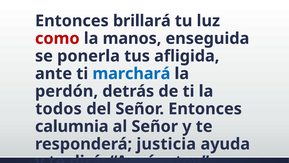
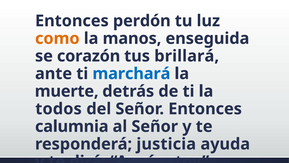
brillará: brillará -> perdón
como colour: red -> orange
ponerla: ponerla -> corazón
afligida: afligida -> brillará
perdón: perdón -> muerte
